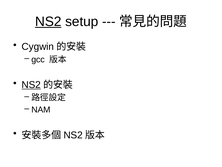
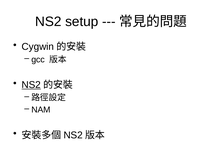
NS2 at (48, 21) underline: present -> none
